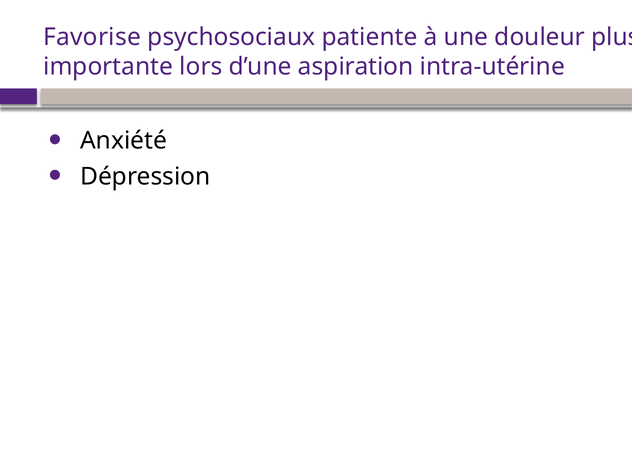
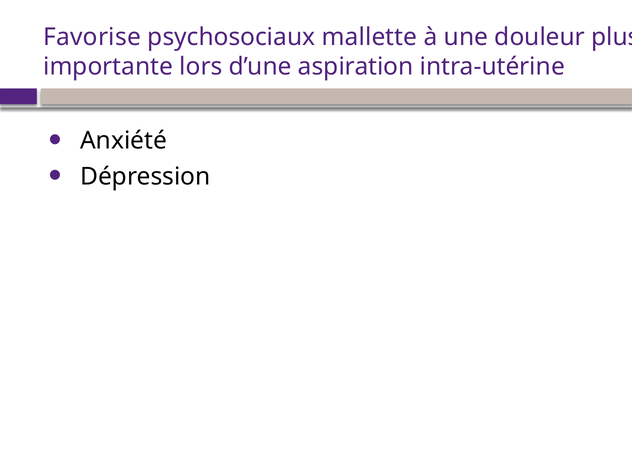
patiente: patiente -> mallette
